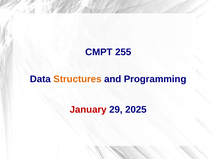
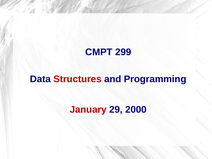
255: 255 -> 299
Structures colour: orange -> red
2025: 2025 -> 2000
